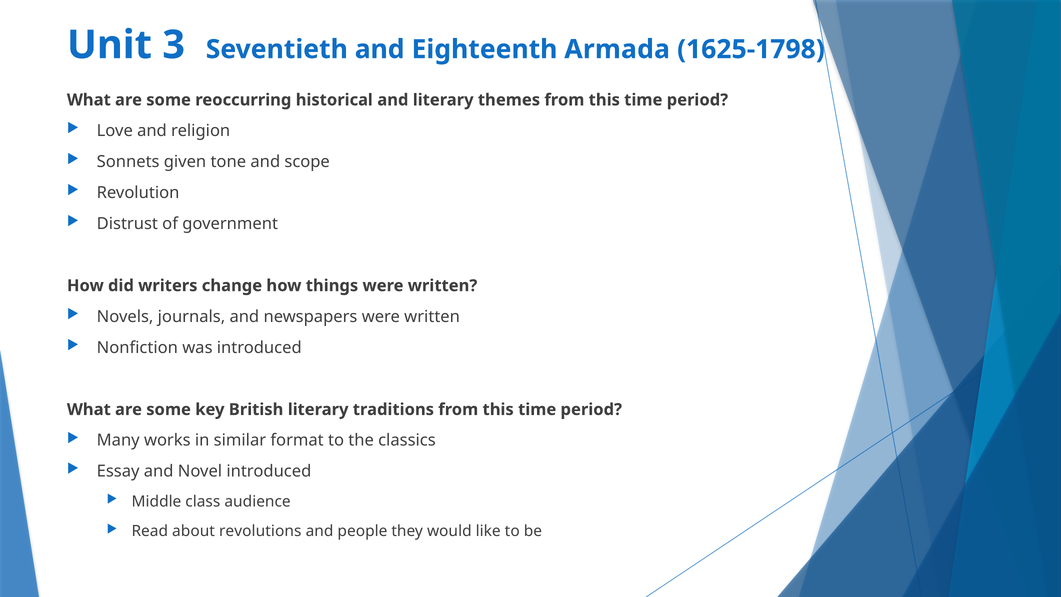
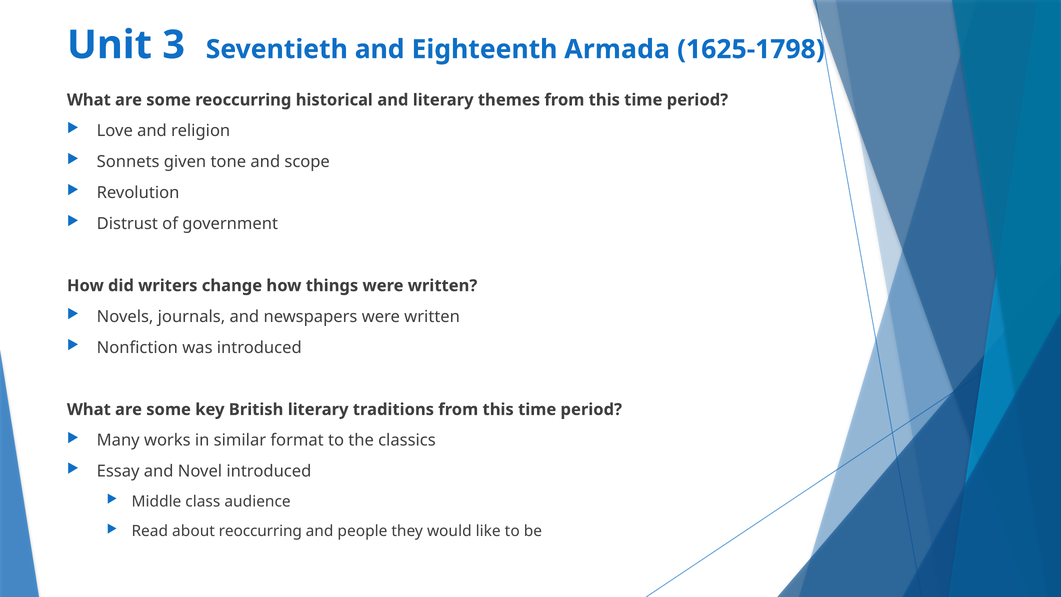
about revolutions: revolutions -> reoccurring
